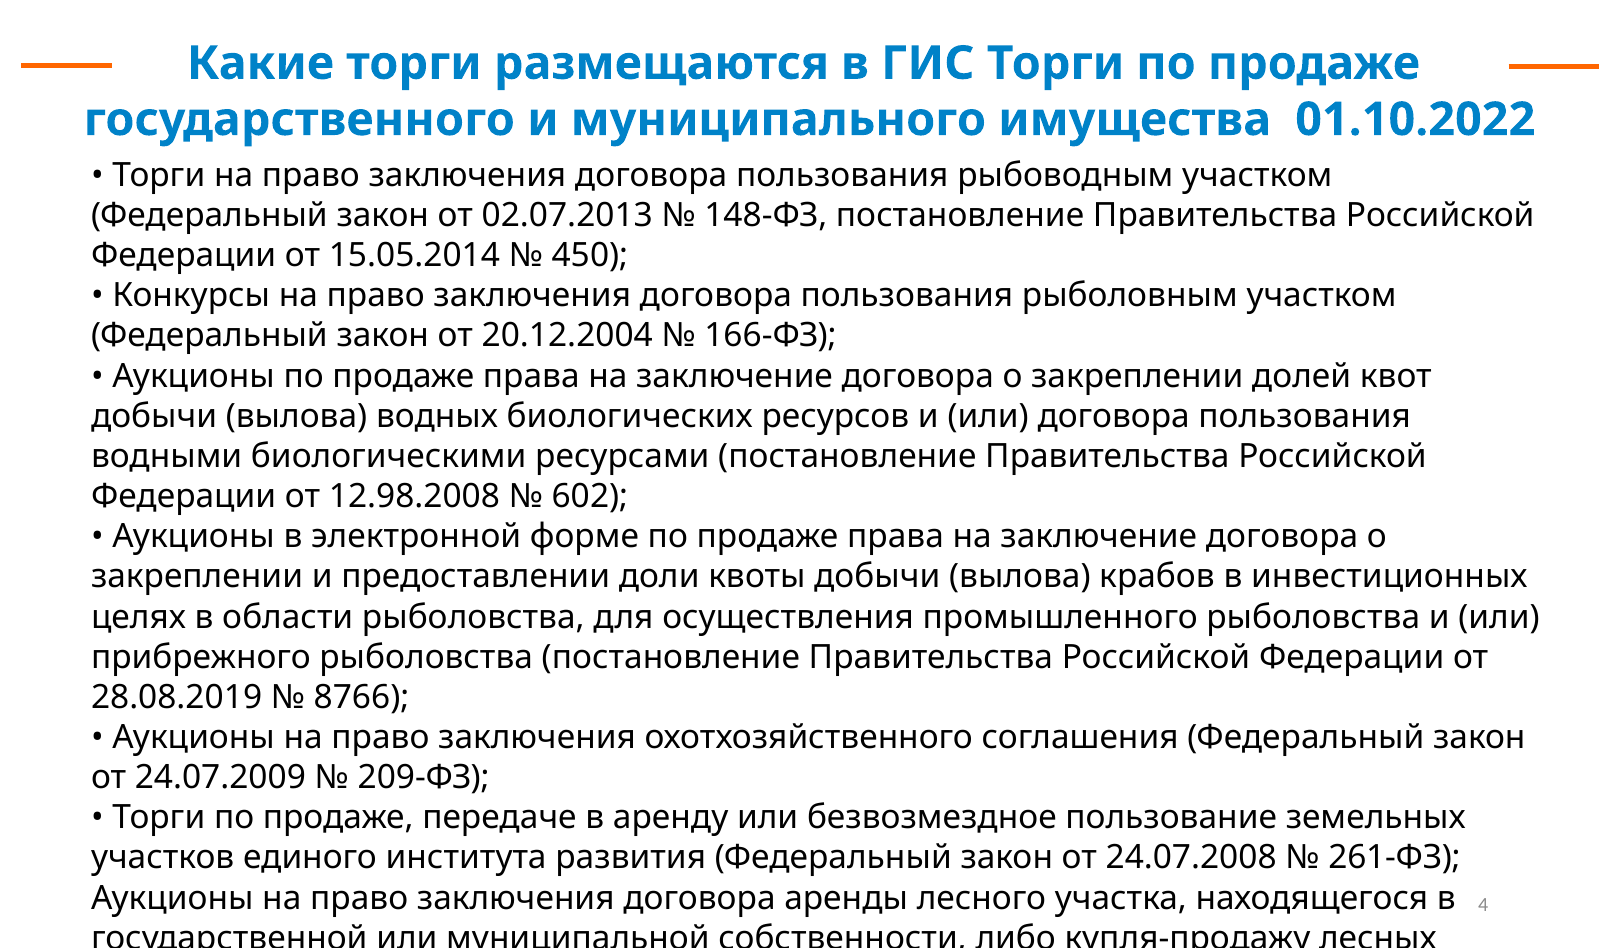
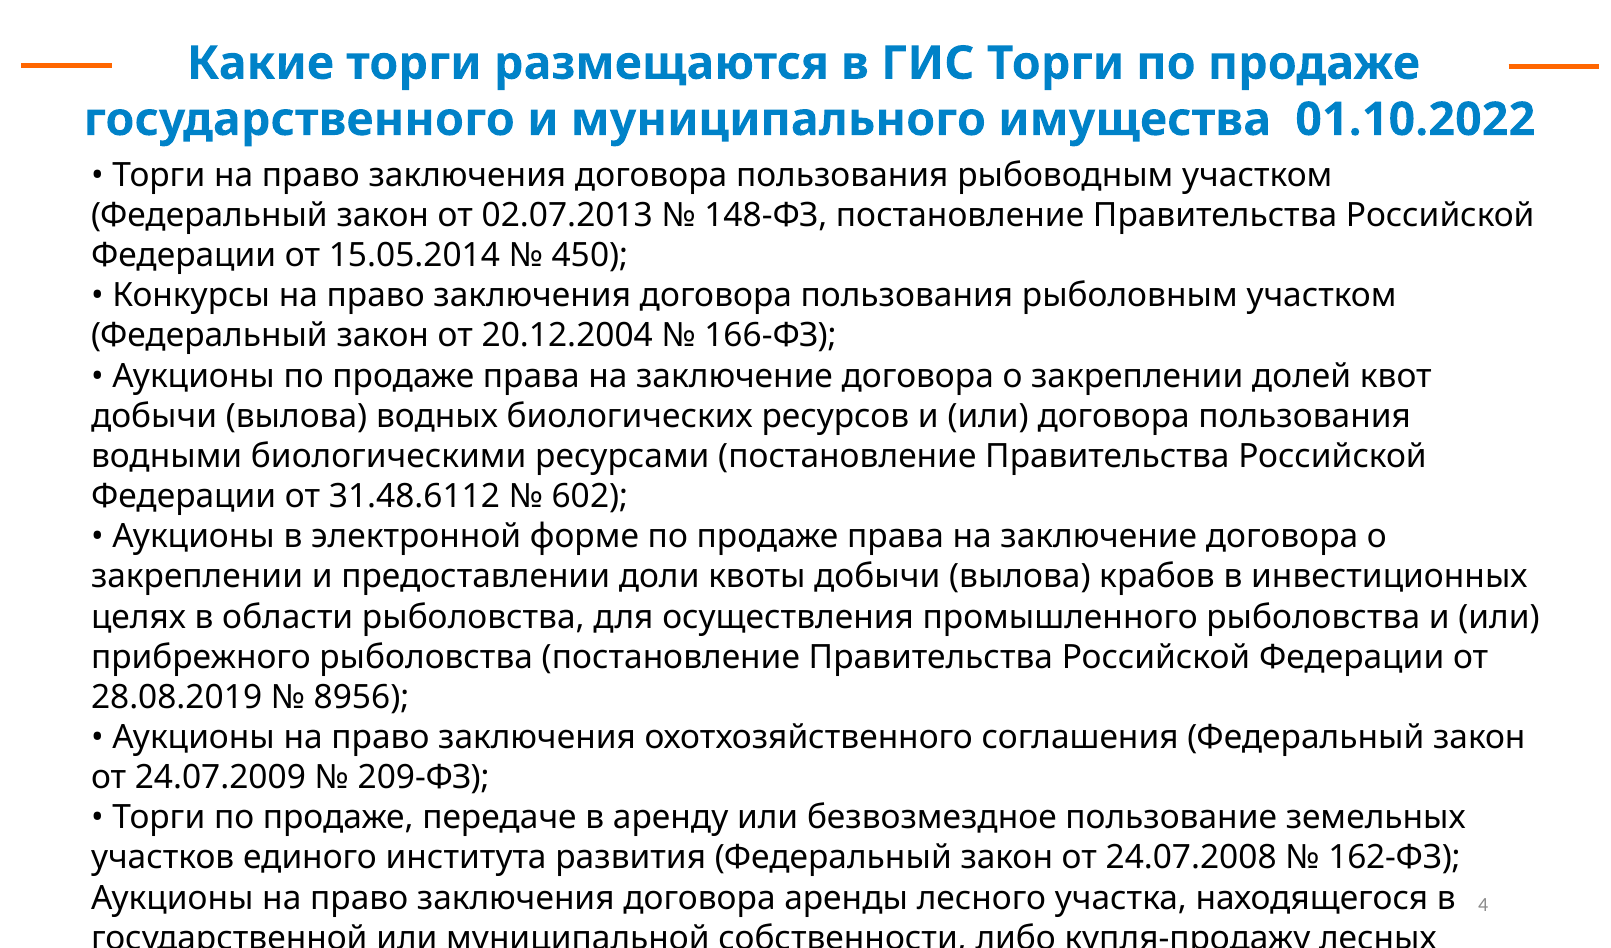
12.98.2008: 12.98.2008 -> 31.48.6112
8766: 8766 -> 8956
261-ФЗ: 261-ФЗ -> 162-ФЗ
